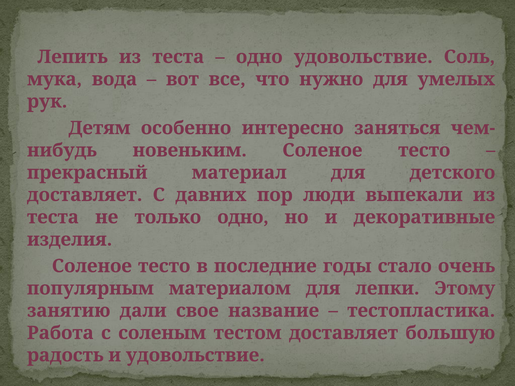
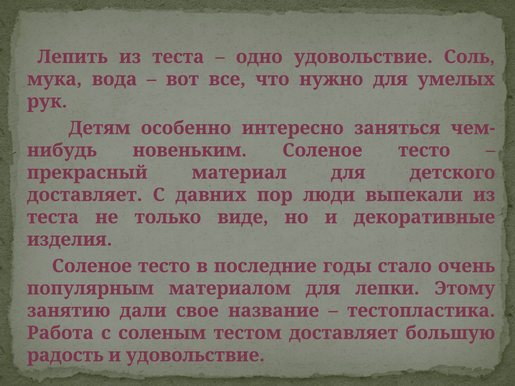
только одно: одно -> виде
